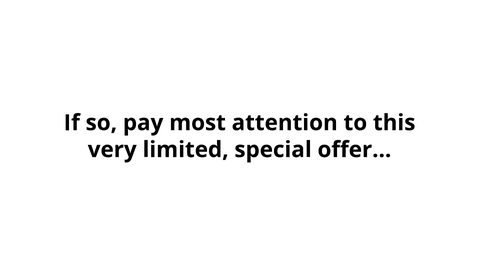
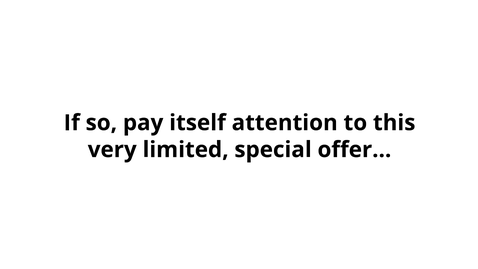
most: most -> itself
